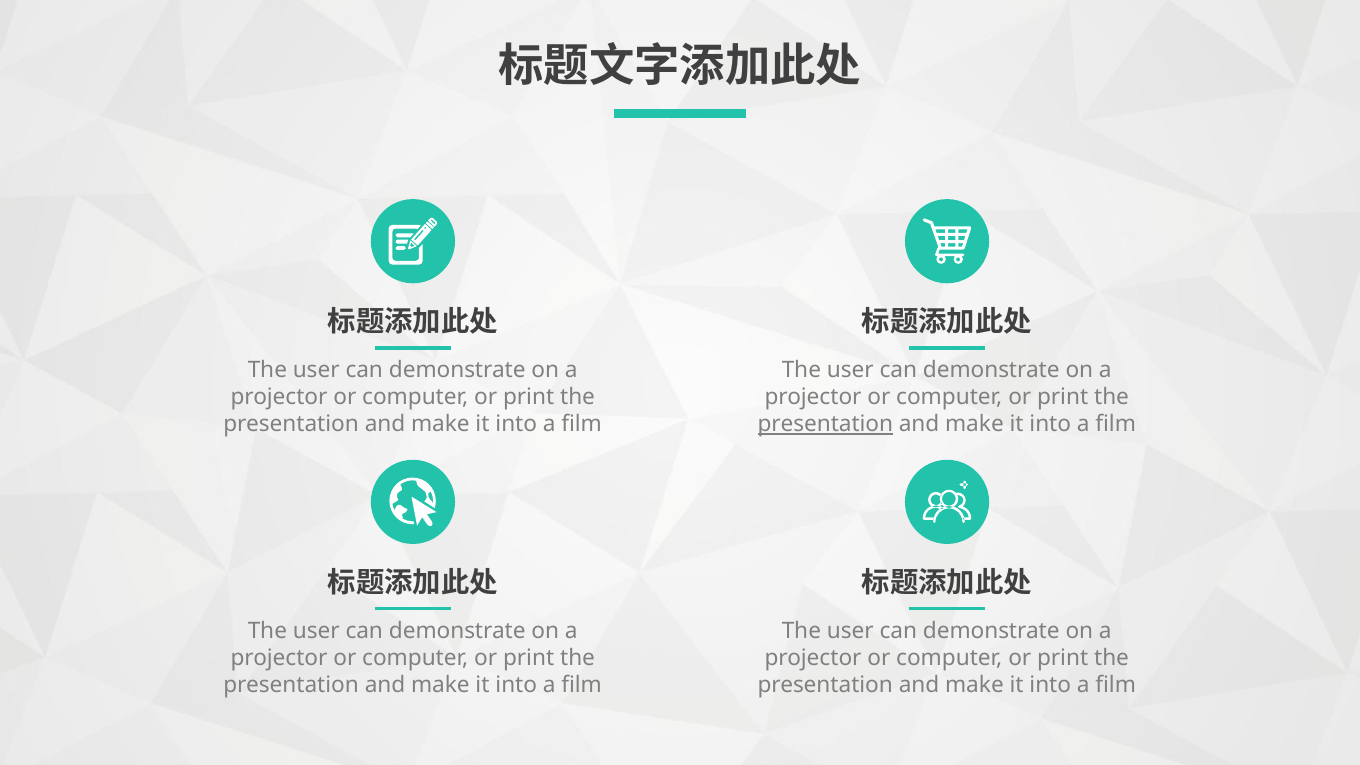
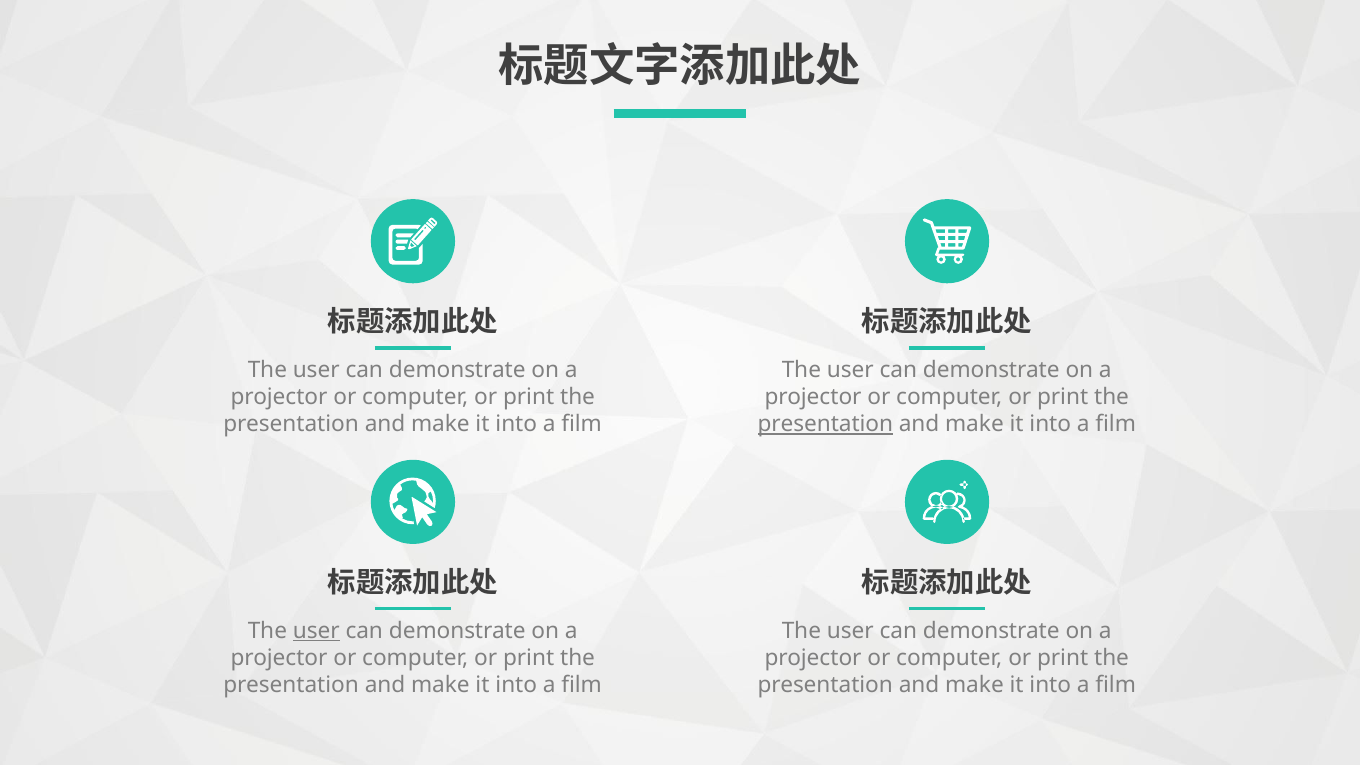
user at (316, 631) underline: none -> present
